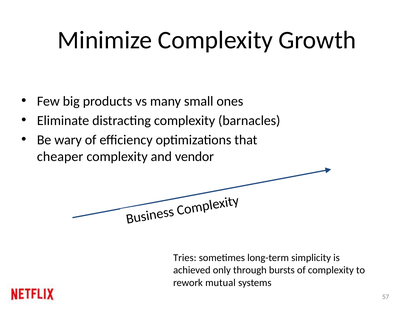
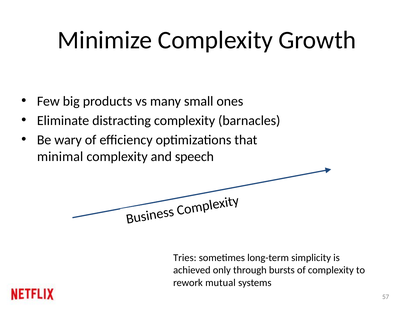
cheaper: cheaper -> minimal
vendor: vendor -> speech
